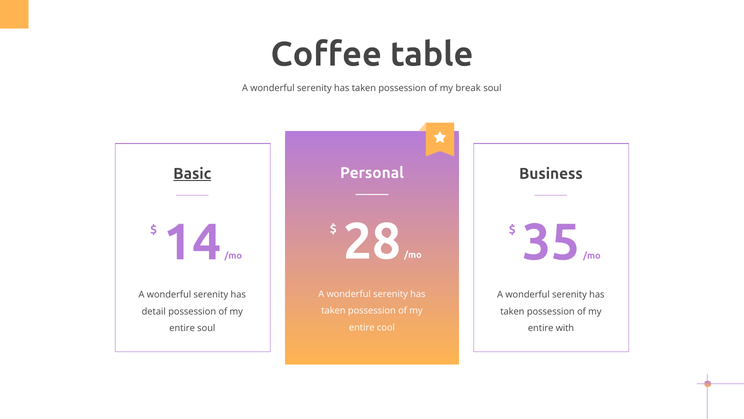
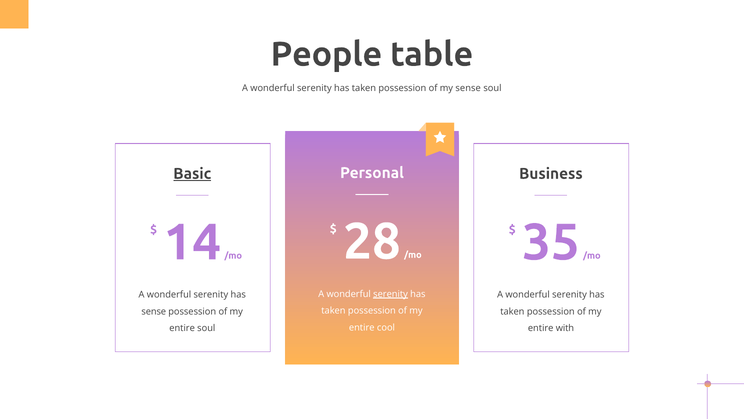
Coffee: Coffee -> People
my break: break -> sense
serenity at (391, 294) underline: none -> present
detail at (154, 311): detail -> sense
